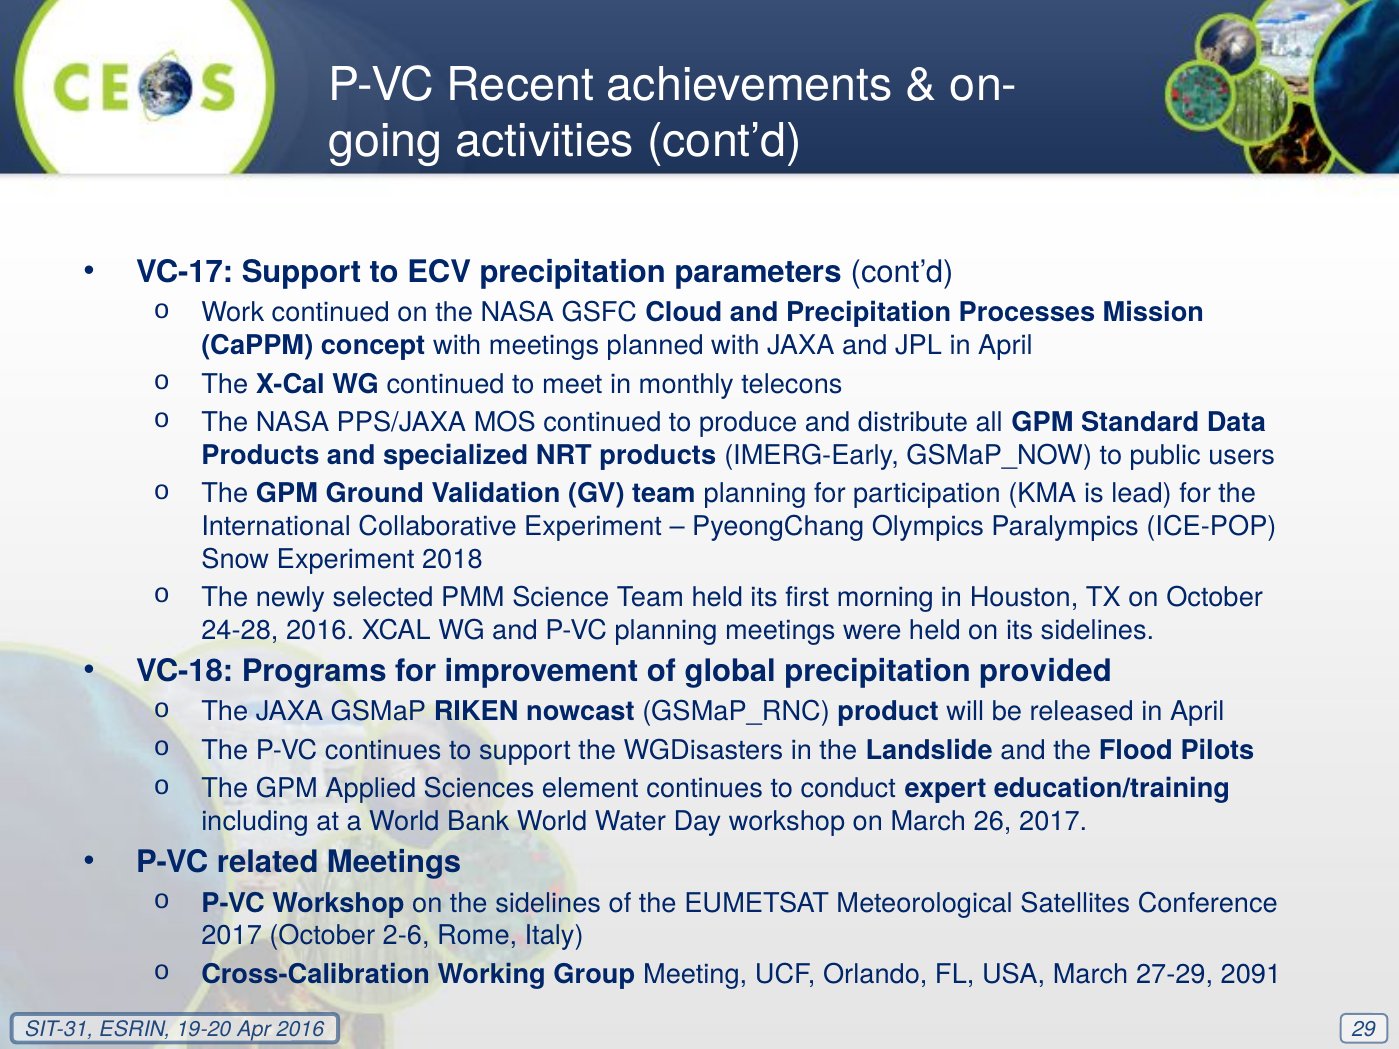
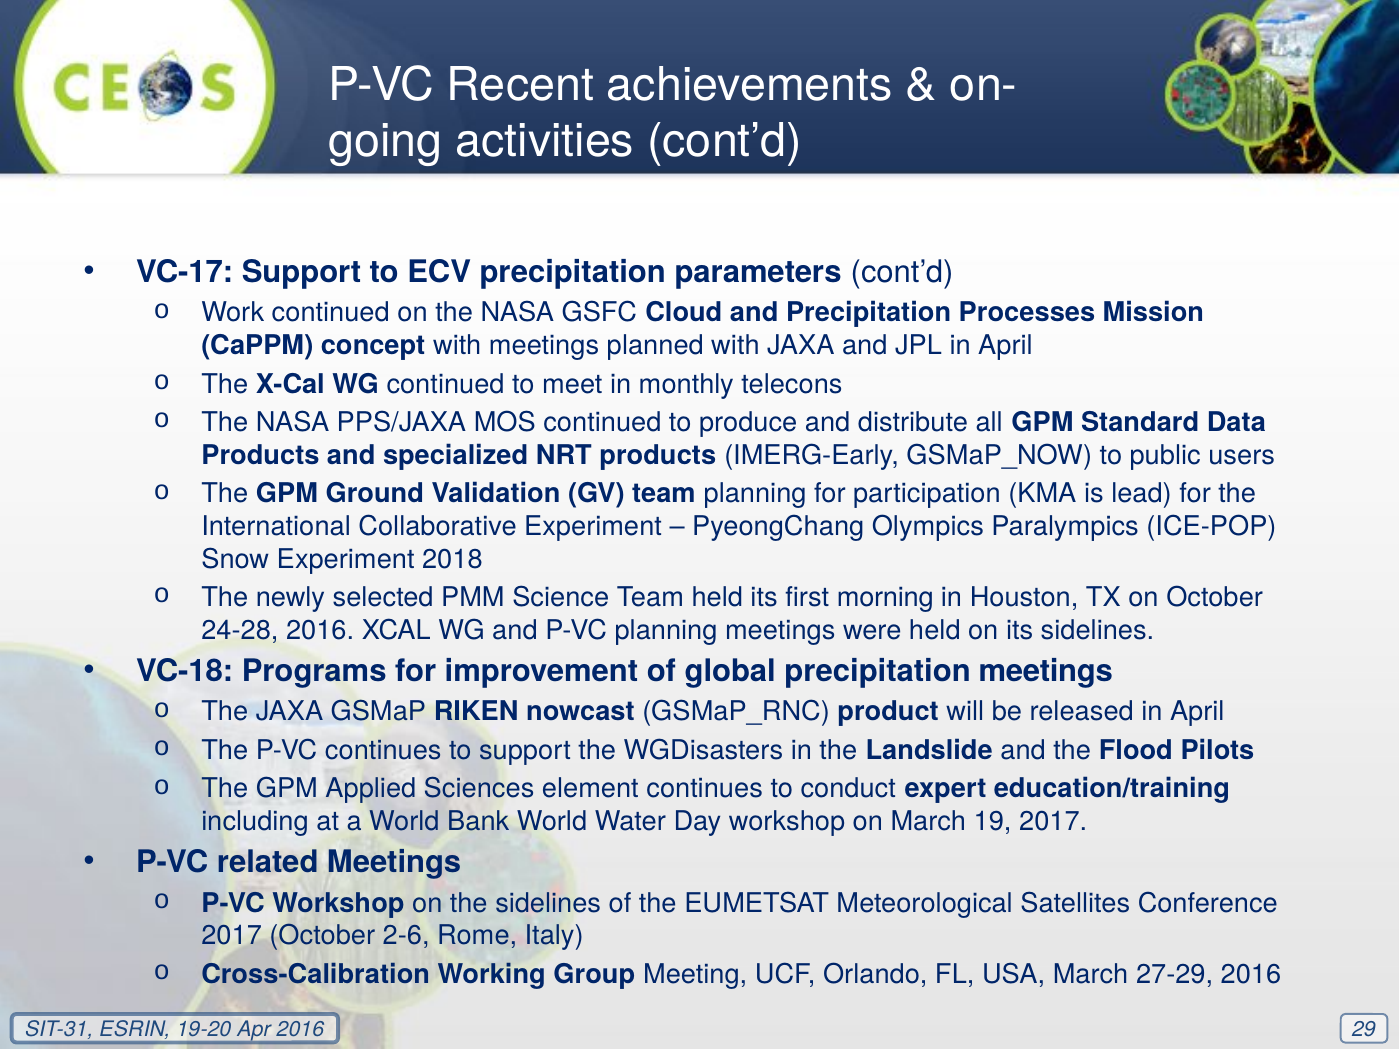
precipitation provided: provided -> meetings
26: 26 -> 19
27-29 2091: 2091 -> 2016
